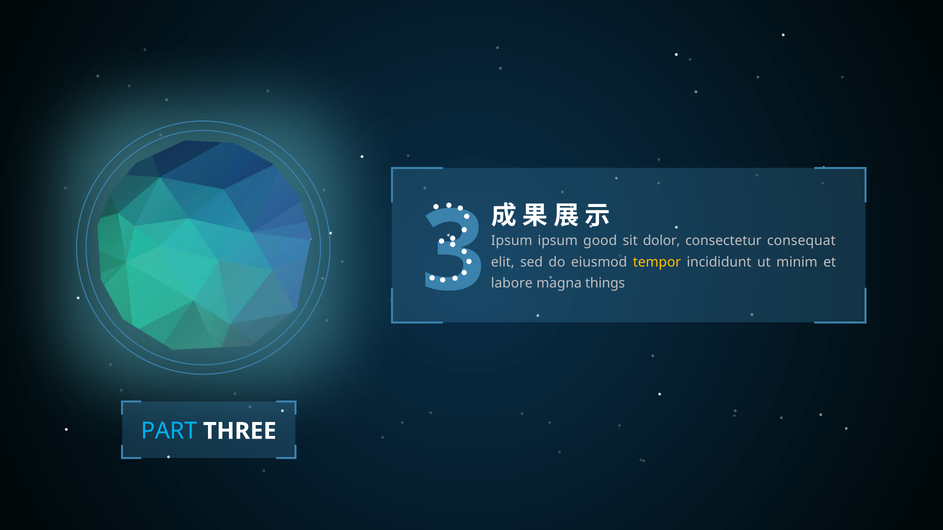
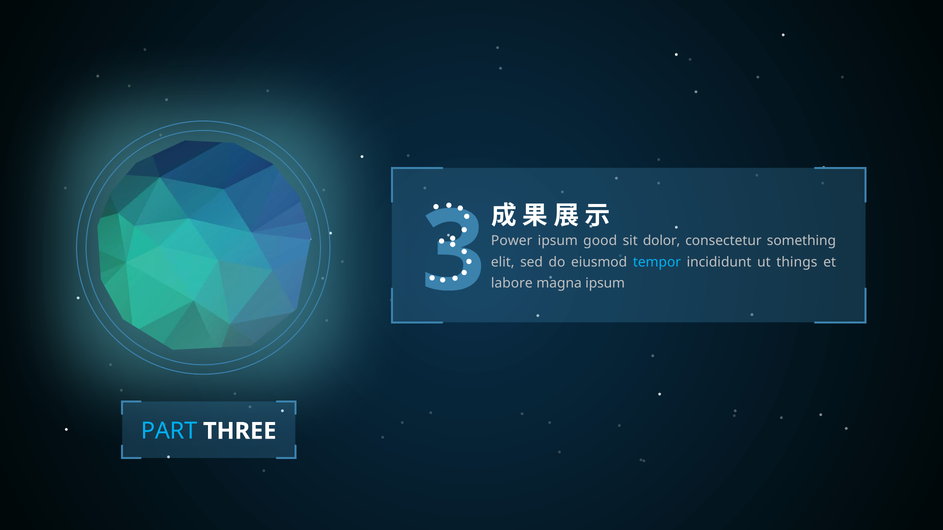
3 Ipsum: Ipsum -> Power
consequat: consequat -> something
tempor colour: yellow -> light blue
minim: minim -> things
magna things: things -> ipsum
